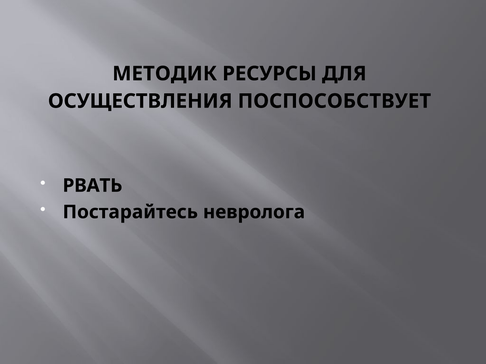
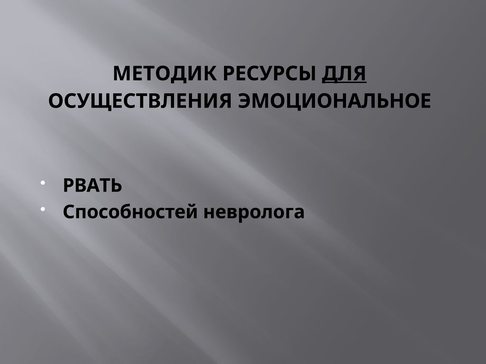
ДЛЯ underline: none -> present
ПОСПОСОБСТВУЕТ: ПОСПОСОБСТВУЕТ -> ЭМОЦИОНАЛЬНОЕ
Постарайтесь: Постарайтесь -> Способностей
